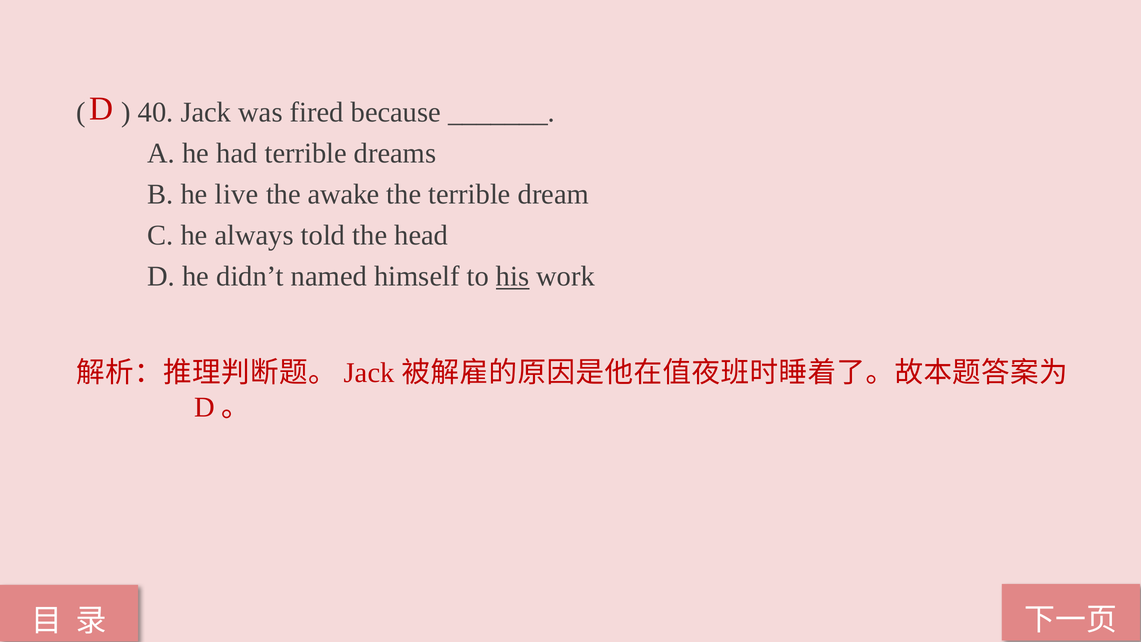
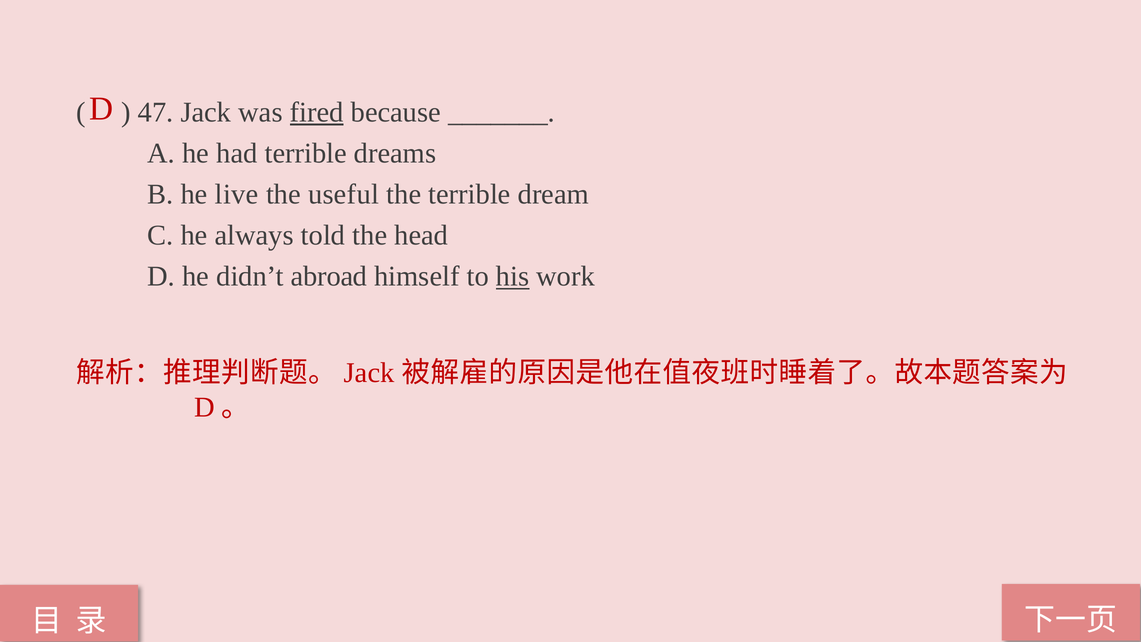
40: 40 -> 47
fired underline: none -> present
awake: awake -> useful
named: named -> abroad
